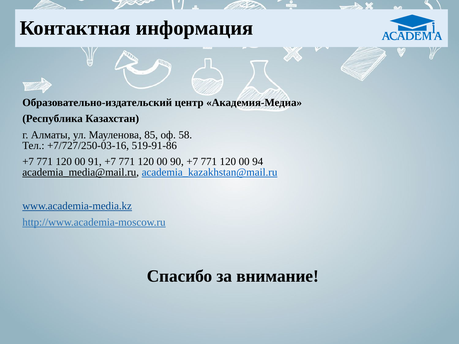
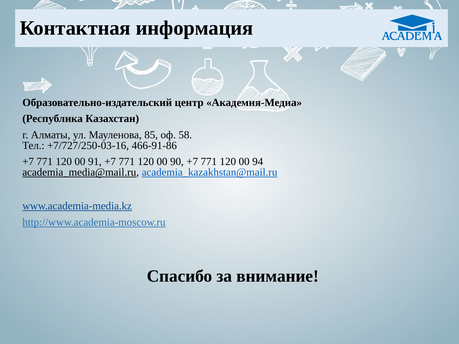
519-91-86: 519-91-86 -> 466-91-86
